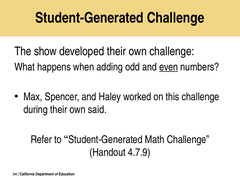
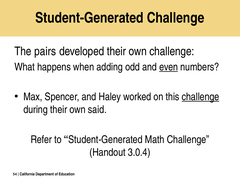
show: show -> pairs
challenge at (200, 97) underline: none -> present
4.7.9: 4.7.9 -> 3.0.4
